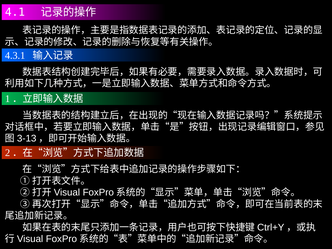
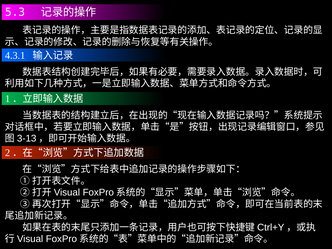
4.1: 4.1 -> 5.3
